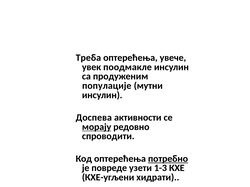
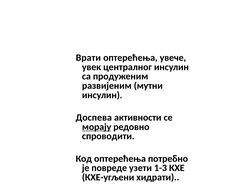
Треба: Треба -> Врати
поодмакле: поодмакле -> централног
популације: популације -> развијеним
потребно underline: present -> none
